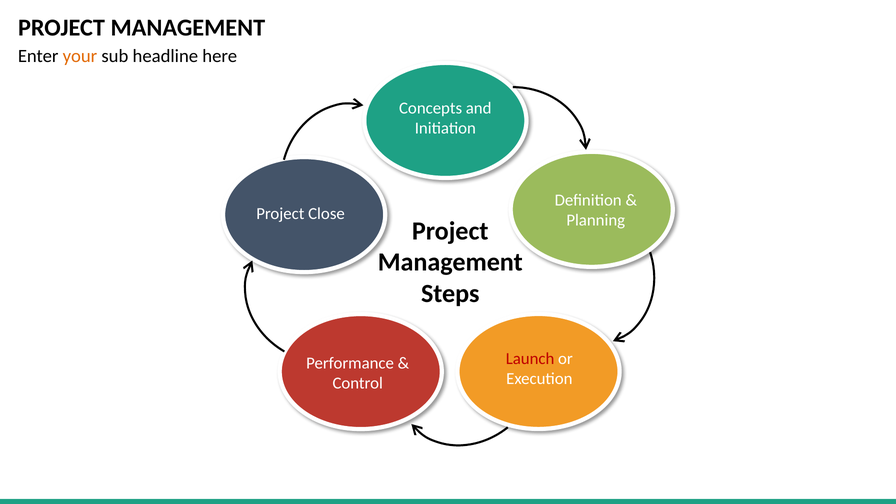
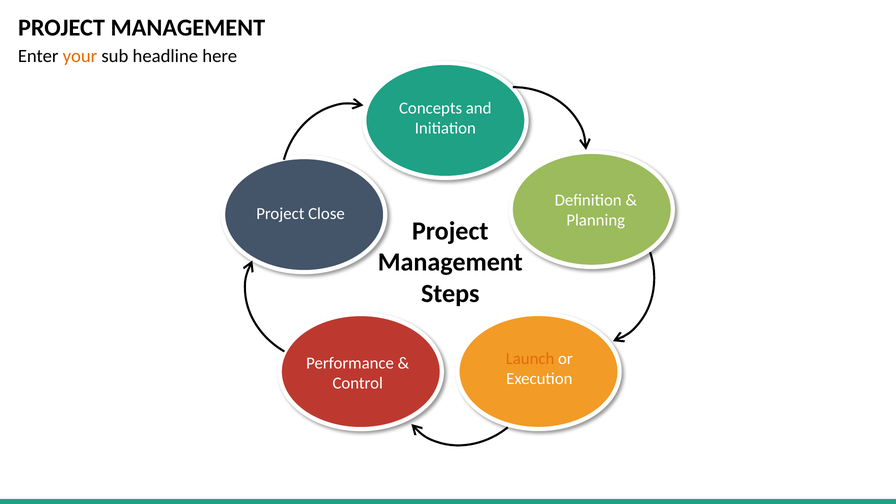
Launch colour: red -> orange
